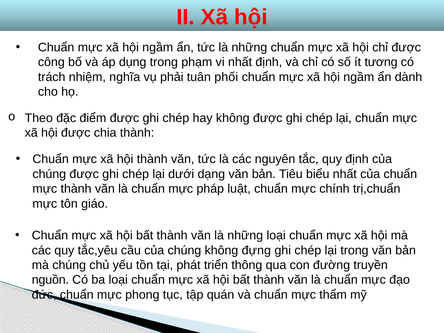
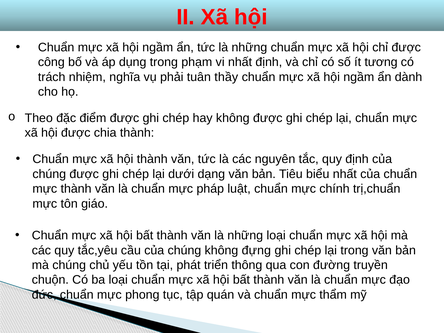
phối: phối -> thầy
nguồn: nguồn -> chuộn
